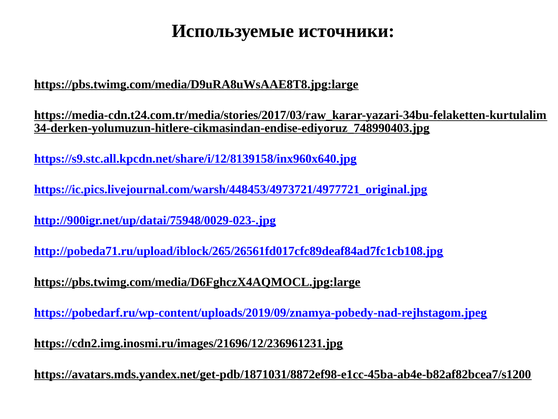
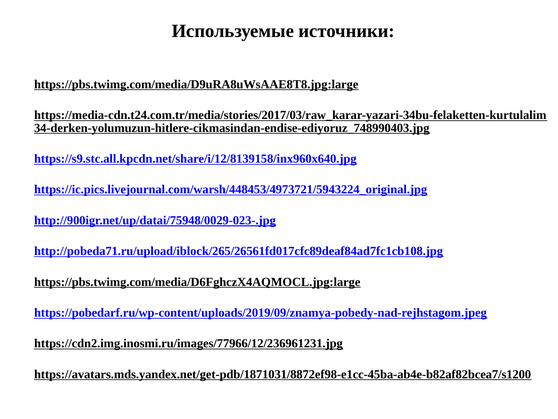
https://ic.pics.livejournal.com/warsh/448453/4973721/4977721_original.jpg: https://ic.pics.livejournal.com/warsh/448453/4973721/4977721_original.jpg -> https://ic.pics.livejournal.com/warsh/448453/4973721/5943224_original.jpg
https://cdn2.img.inosmi.ru/images/21696/12/236961231.jpg: https://cdn2.img.inosmi.ru/images/21696/12/236961231.jpg -> https://cdn2.img.inosmi.ru/images/77966/12/236961231.jpg
